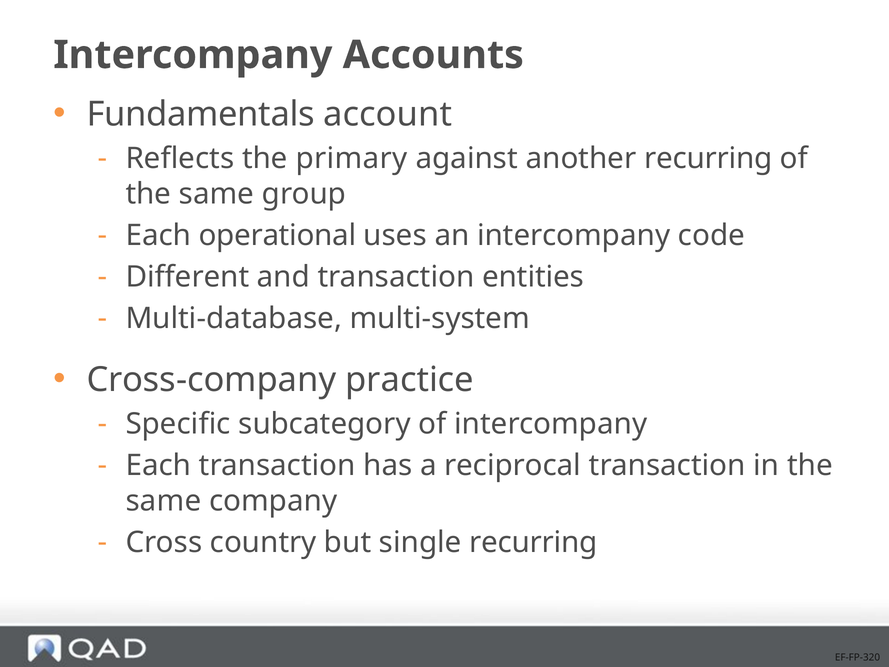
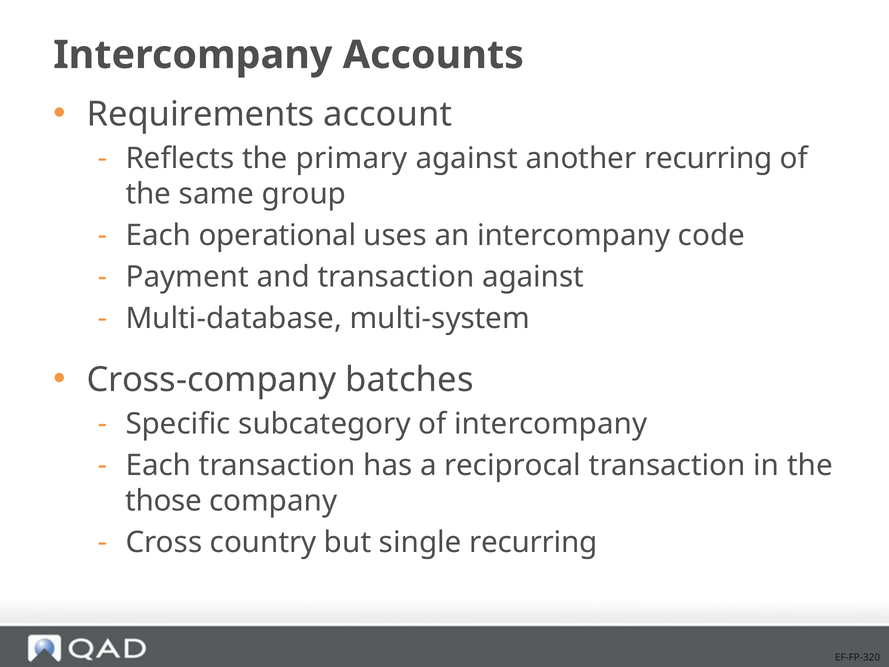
Fundamentals: Fundamentals -> Requirements
Different: Different -> Payment
transaction entities: entities -> against
practice: practice -> batches
same at (163, 501): same -> those
